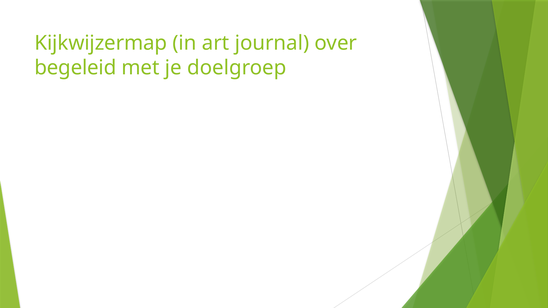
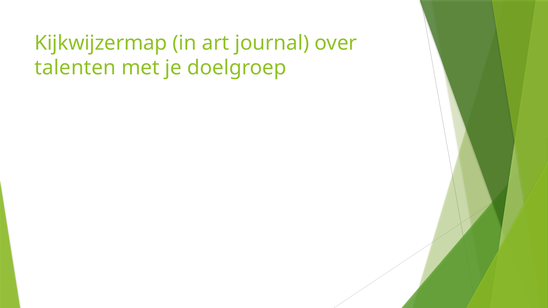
begeleid: begeleid -> talenten
